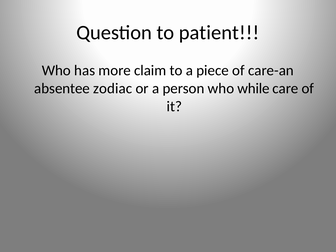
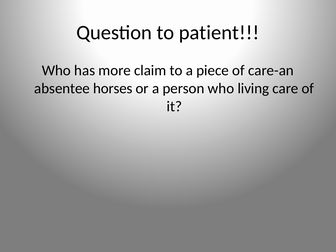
zodiac: zodiac -> horses
while: while -> living
